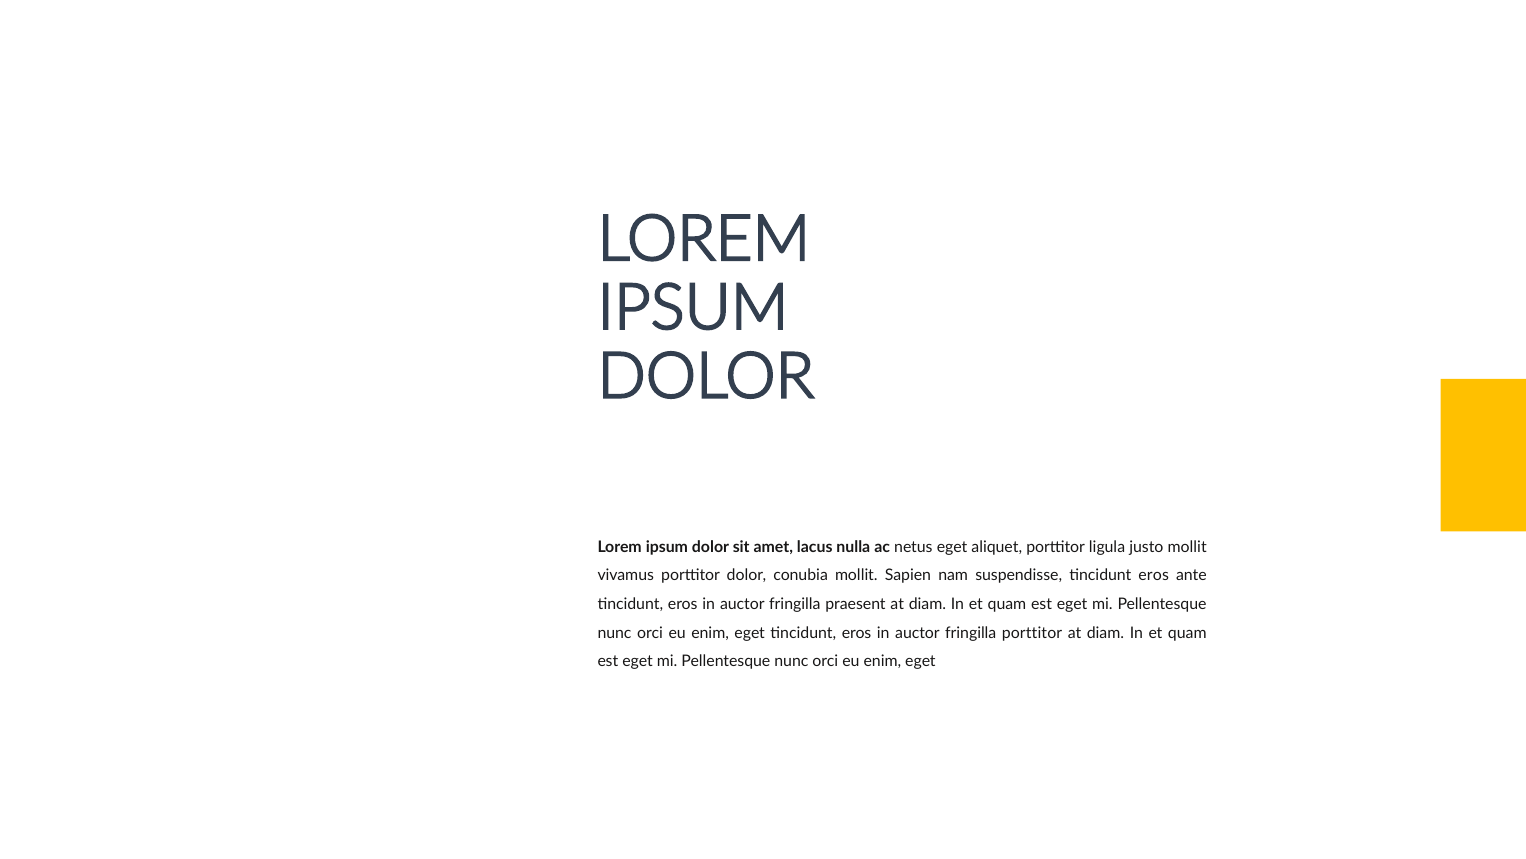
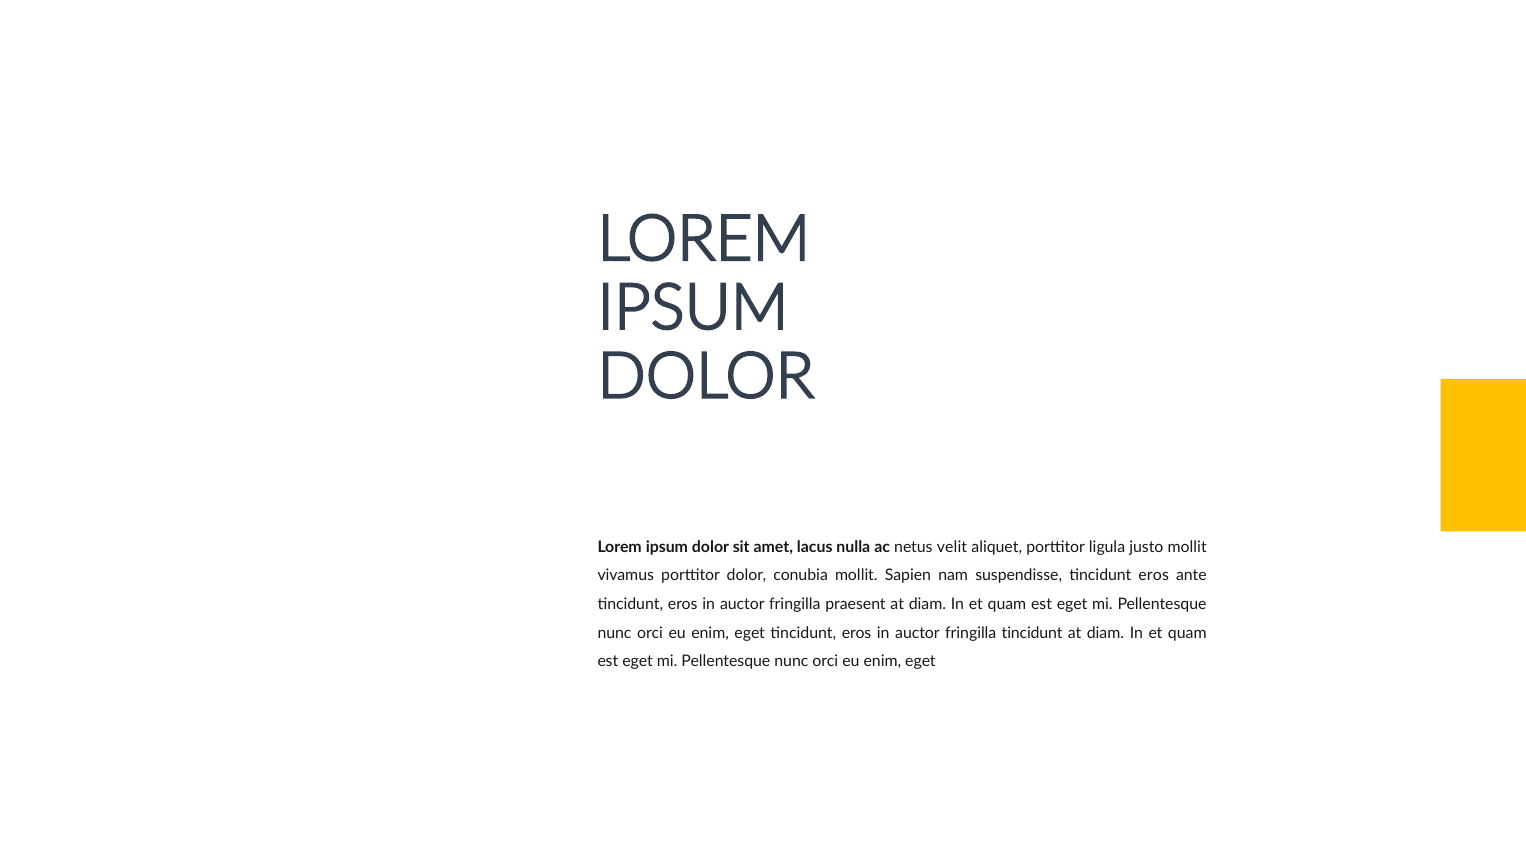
netus eget: eget -> velit
fringilla porttitor: porttitor -> tincidunt
